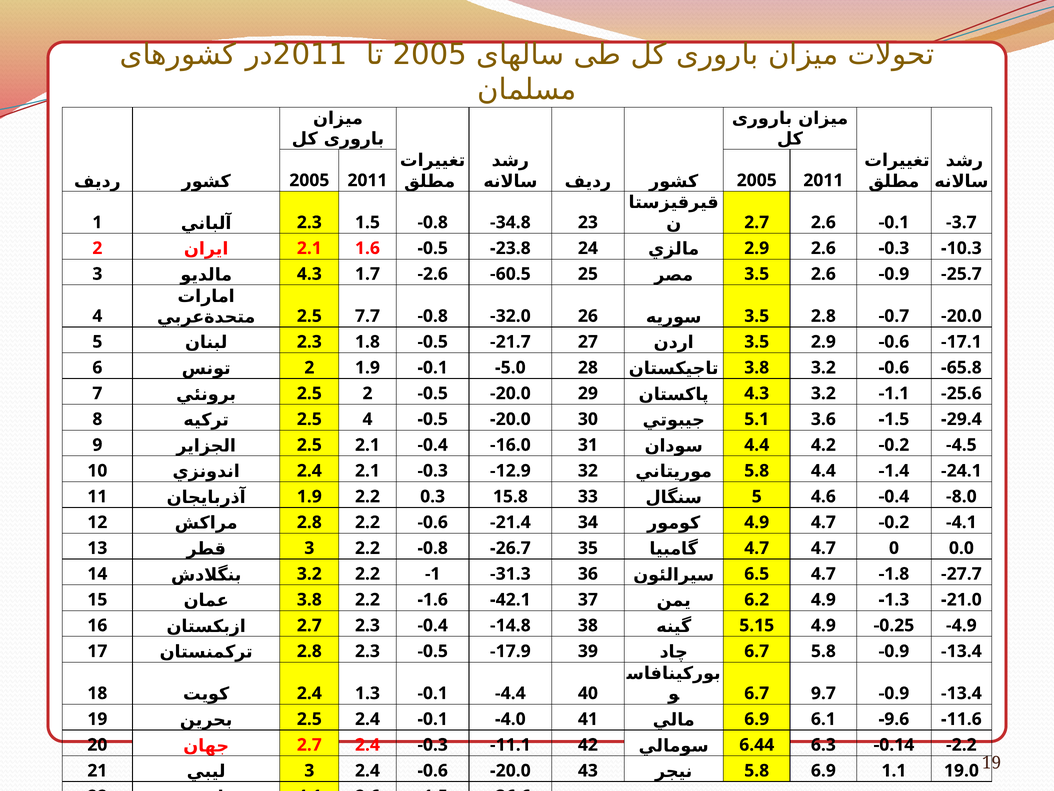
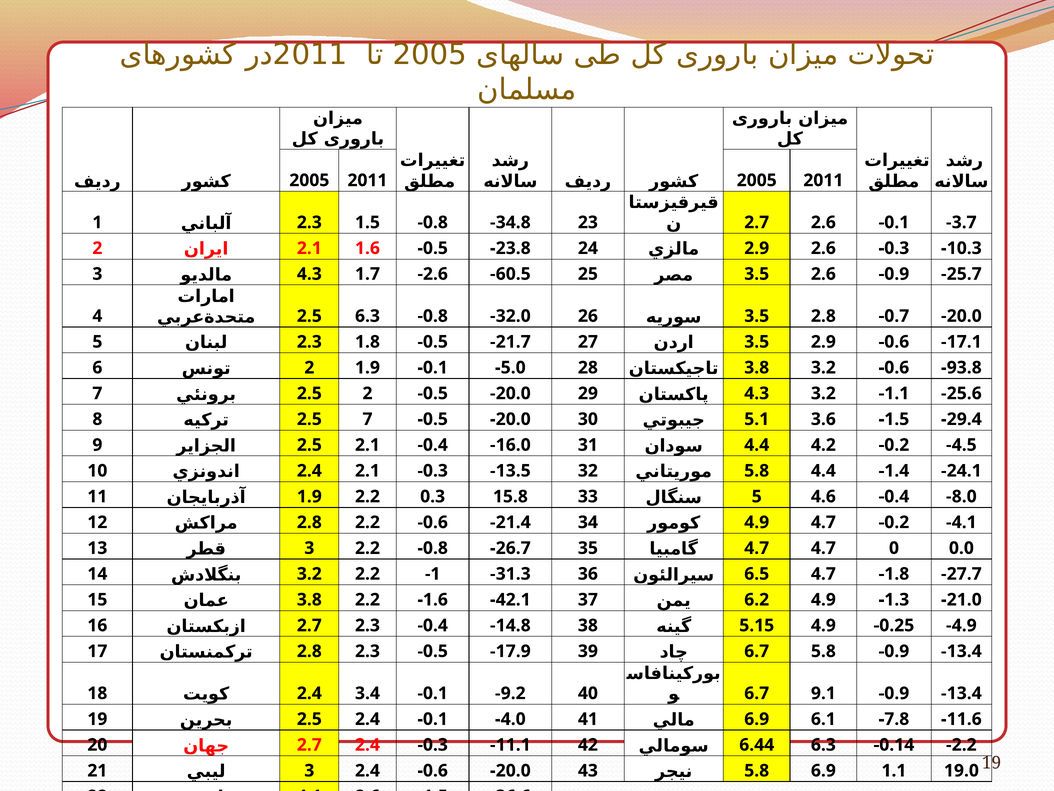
7.7 at (367, 316): 7.7 -> 6.3
-65.8: -65.8 -> -93.8
4 at (367, 419): 4 -> 7
-12.9: -12.9 -> -13.5
9.7: 9.7 -> 9.1
1.3: 1.3 -> 3.4
-4.4: -4.4 -> -9.2
-9.6: -9.6 -> -7.8
